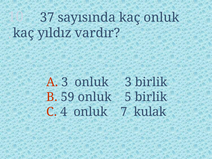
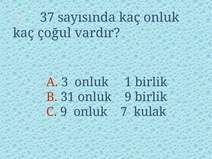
yıldız: yıldız -> çoğul
onluk 3: 3 -> 1
59: 59 -> 31
onluk 5: 5 -> 9
C 4: 4 -> 9
